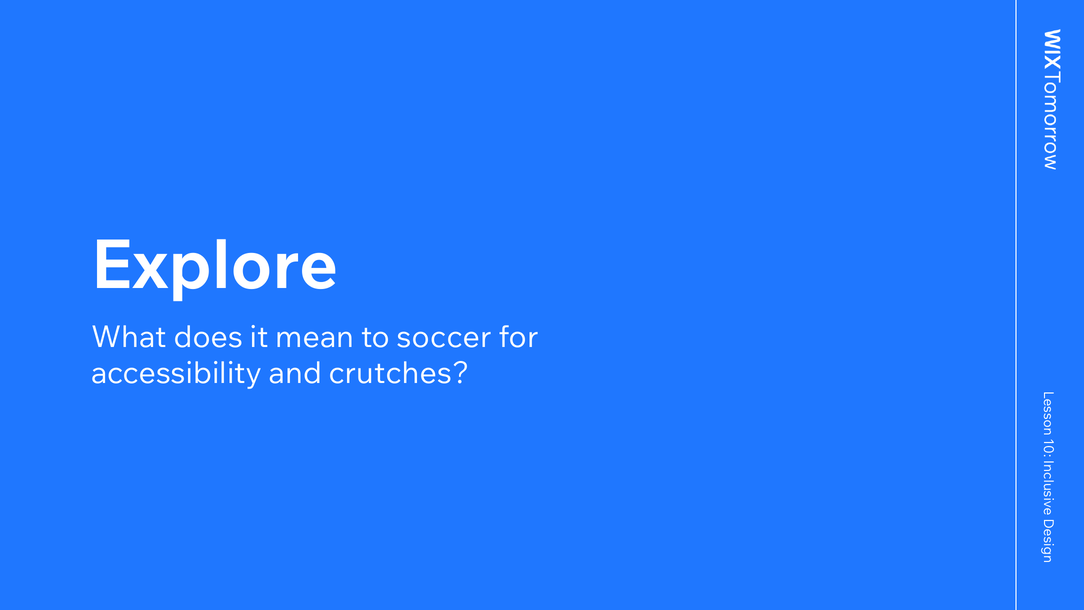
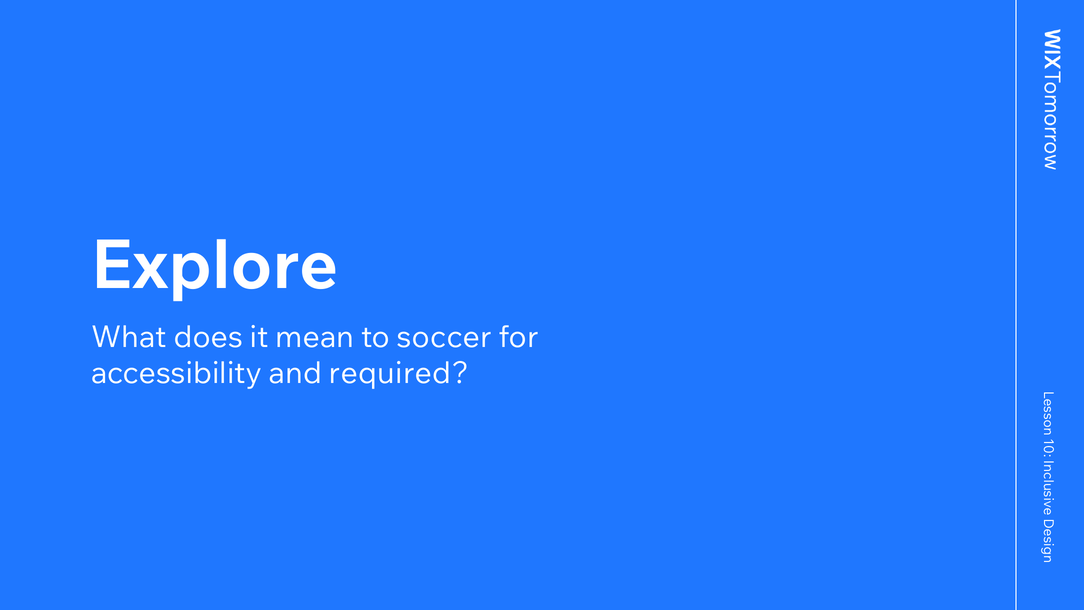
crutches: crutches -> required
